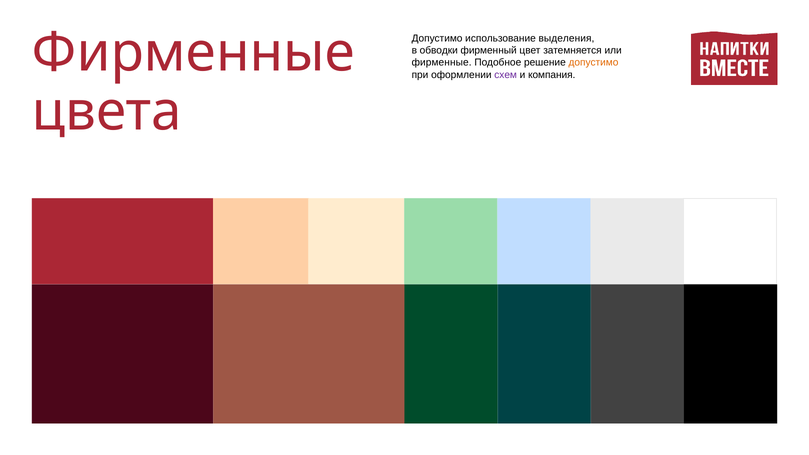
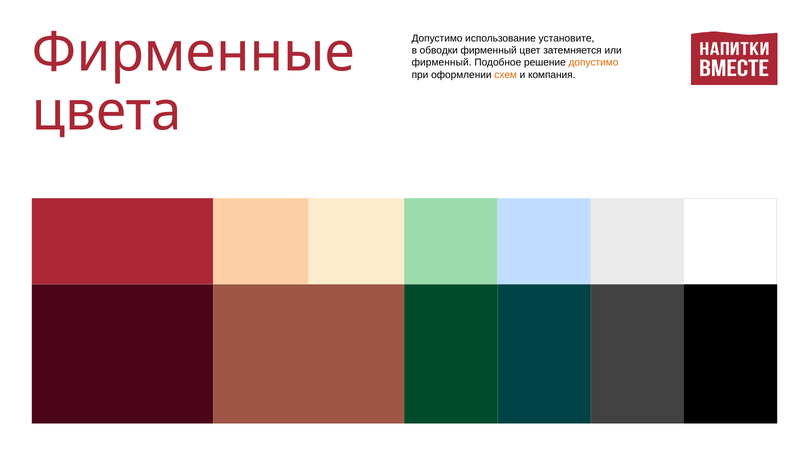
выделения: выделения -> установите
фирменные at (442, 63): фирменные -> фирменный
схем colour: purple -> orange
